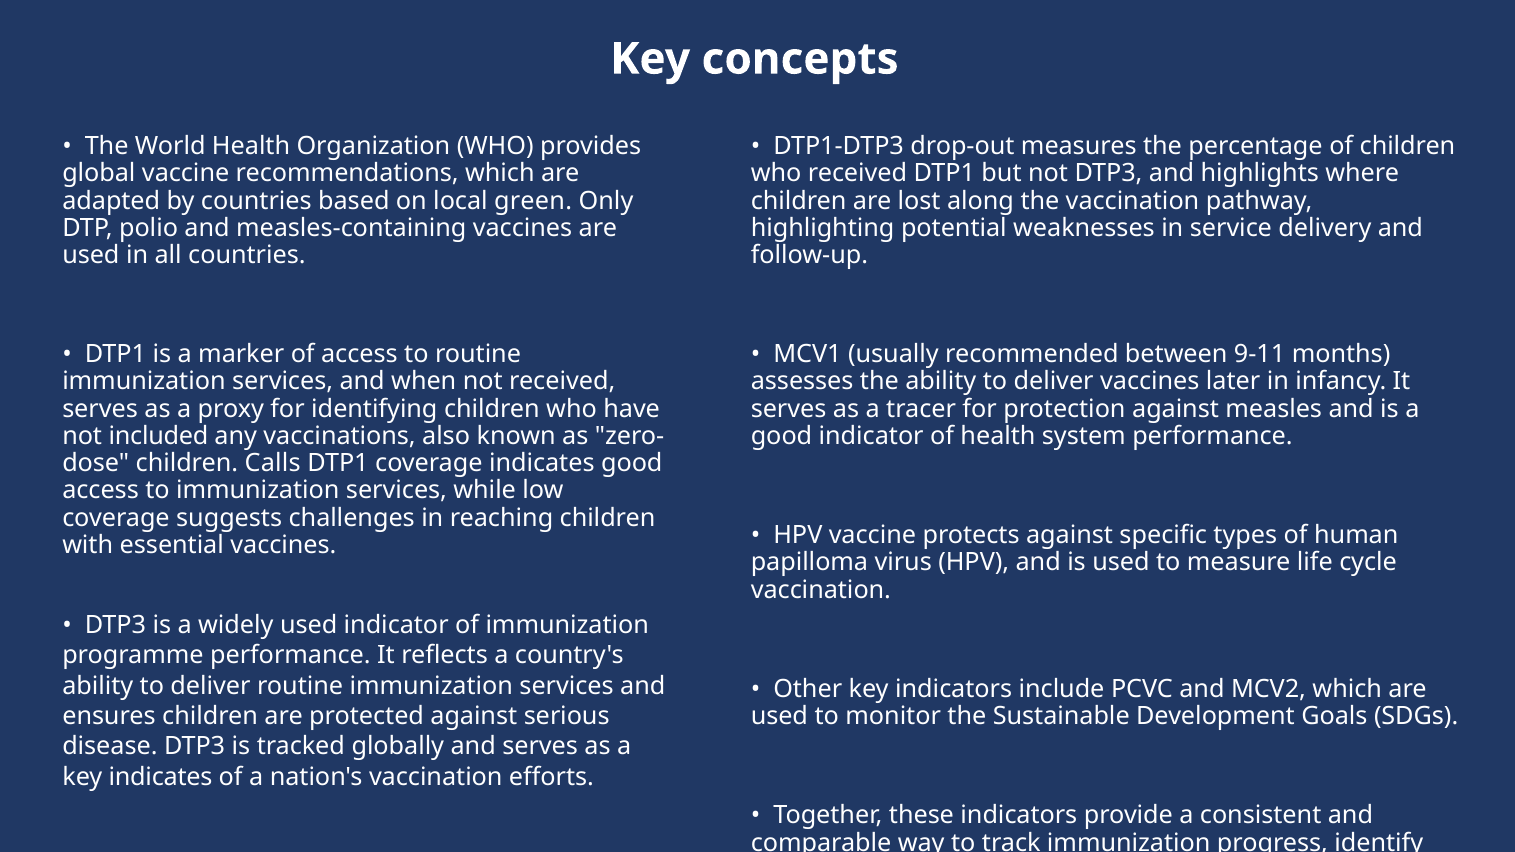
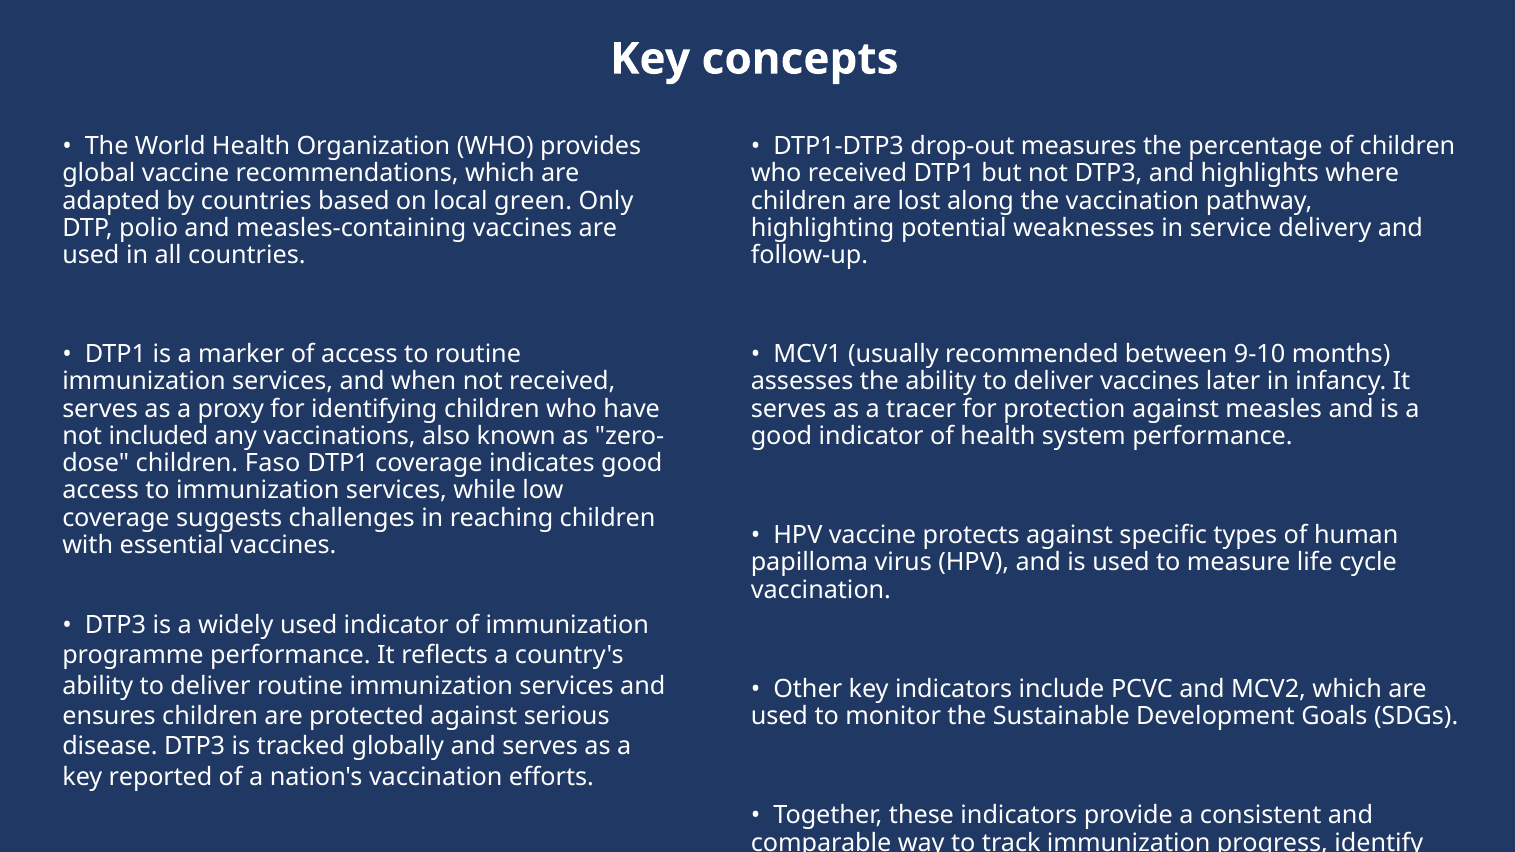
9-11: 9-11 -> 9-10
Calls: Calls -> Faso
key indicates: indicates -> reported
